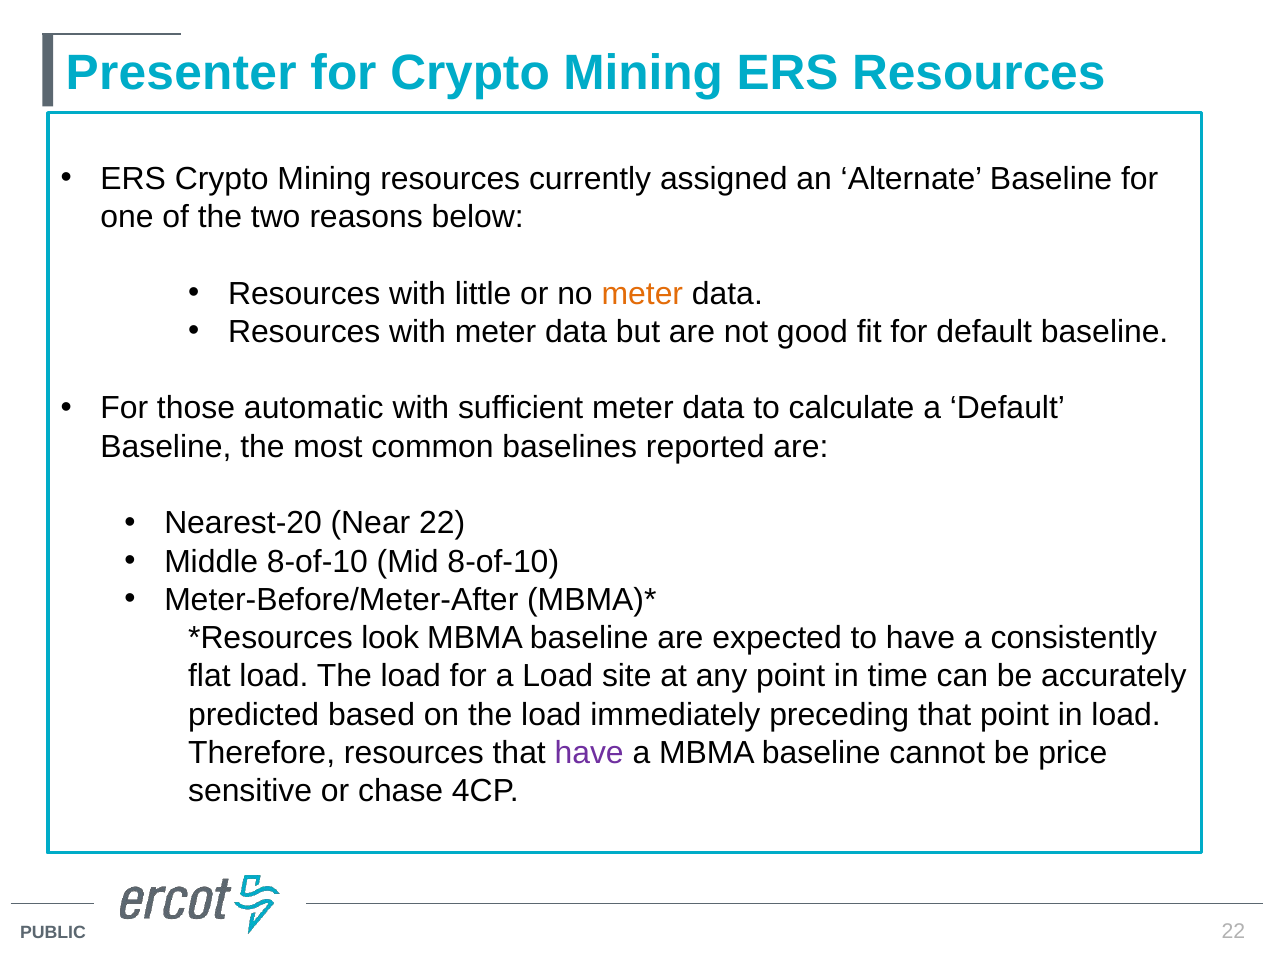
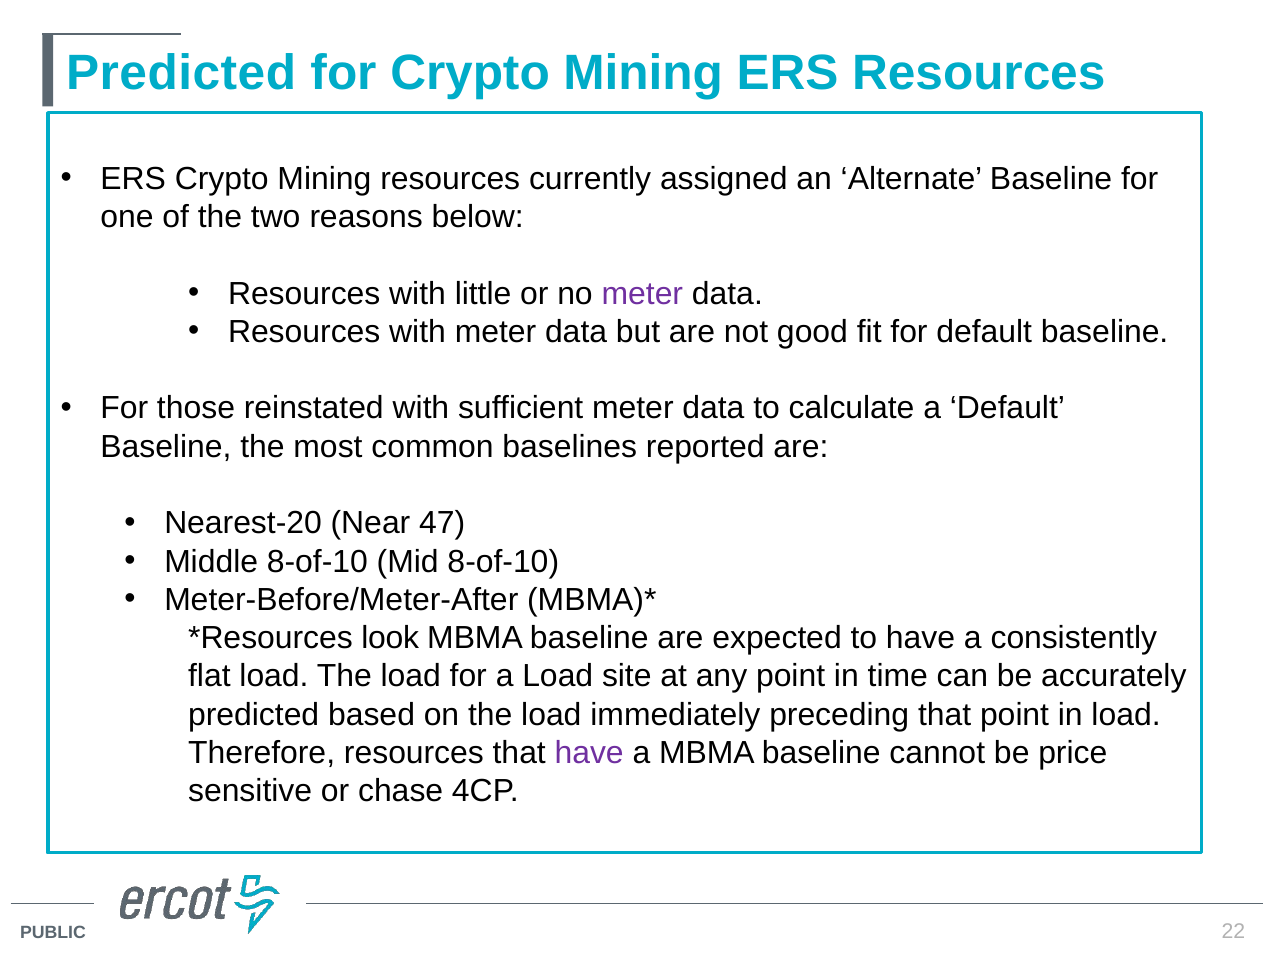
Presenter at (181, 74): Presenter -> Predicted
meter at (642, 294) colour: orange -> purple
automatic: automatic -> reinstated
Near 22: 22 -> 47
